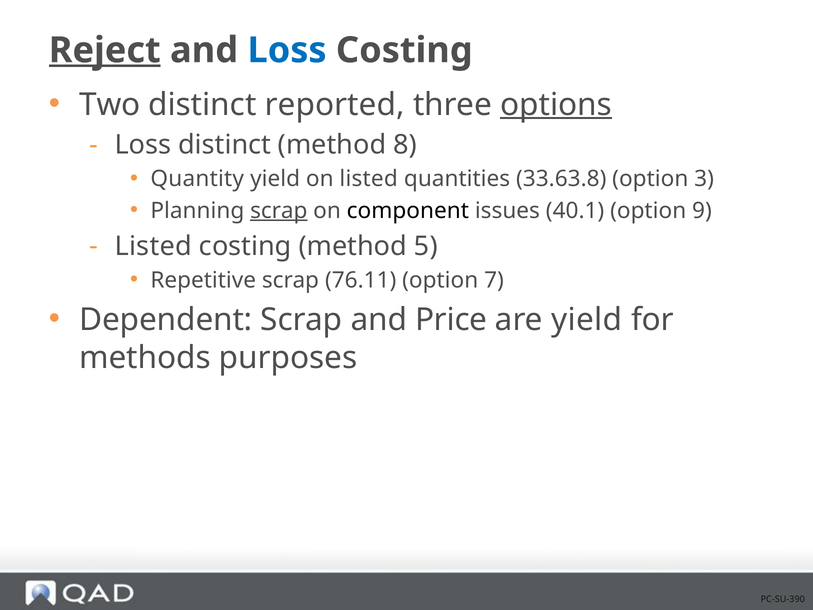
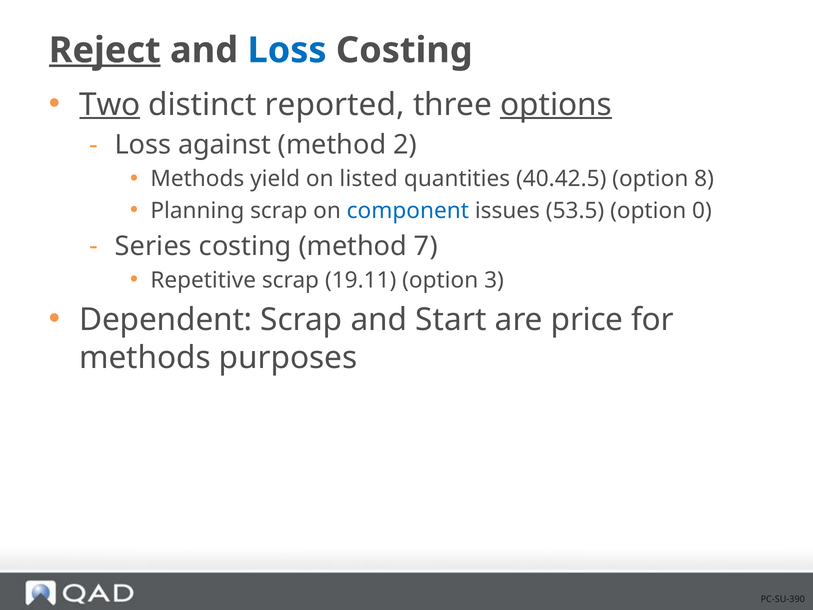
Two underline: none -> present
Loss distinct: distinct -> against
8: 8 -> 2
Quantity at (197, 179): Quantity -> Methods
33.63.8: 33.63.8 -> 40.42.5
3: 3 -> 8
scrap at (279, 211) underline: present -> none
component colour: black -> blue
40.1: 40.1 -> 53.5
9: 9 -> 0
Listed at (153, 246): Listed -> Series
5: 5 -> 7
76.11: 76.11 -> 19.11
7: 7 -> 3
Price: Price -> Start
are yield: yield -> price
